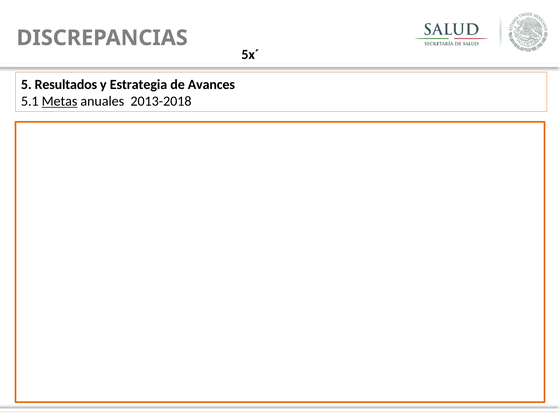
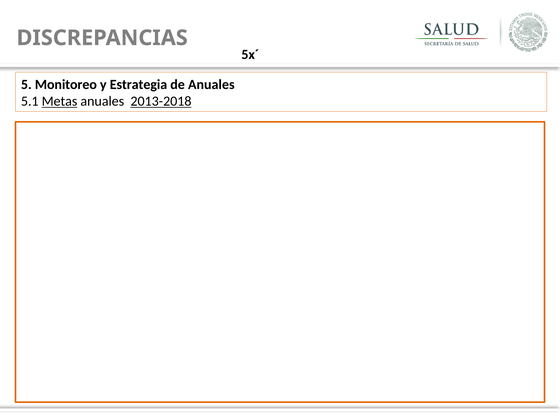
Resultados: Resultados -> Monitoreo
de Avances: Avances -> Anuales
2013-2018 underline: none -> present
